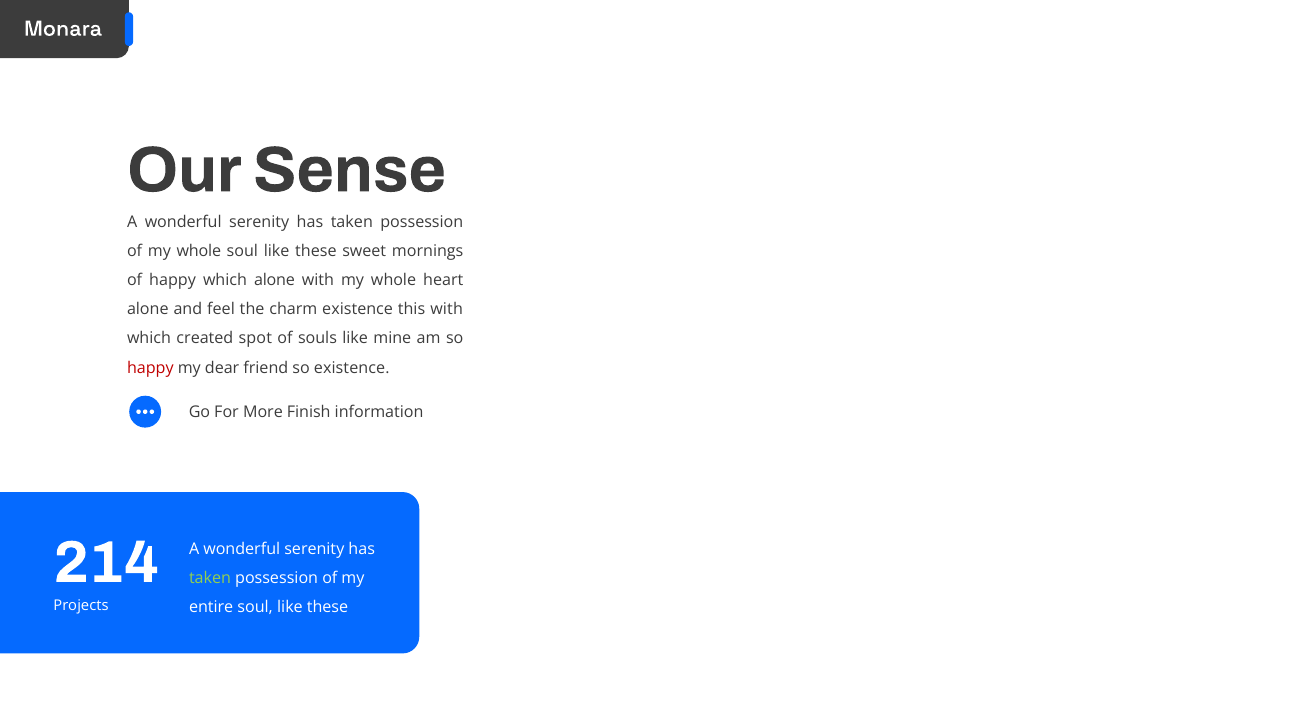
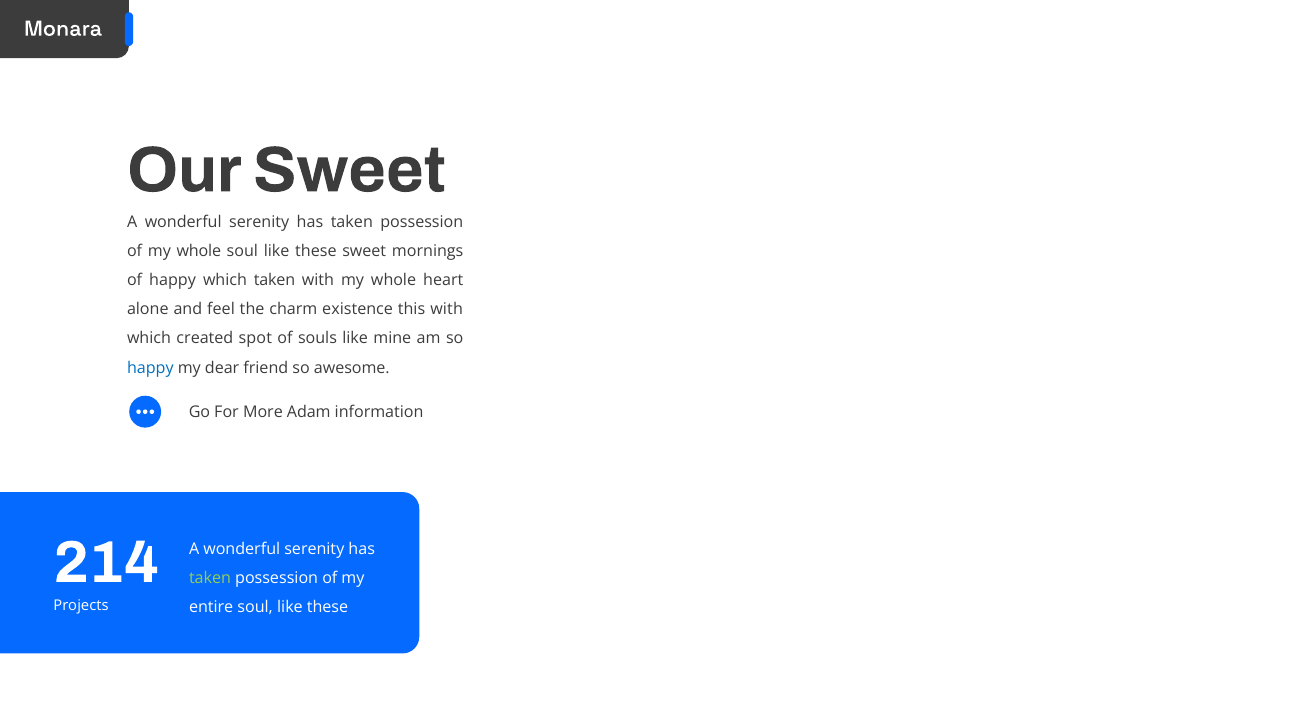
Our Sense: Sense -> Sweet
which alone: alone -> taken
happy at (150, 368) colour: red -> blue
so existence: existence -> awesome
Finish: Finish -> Adam
